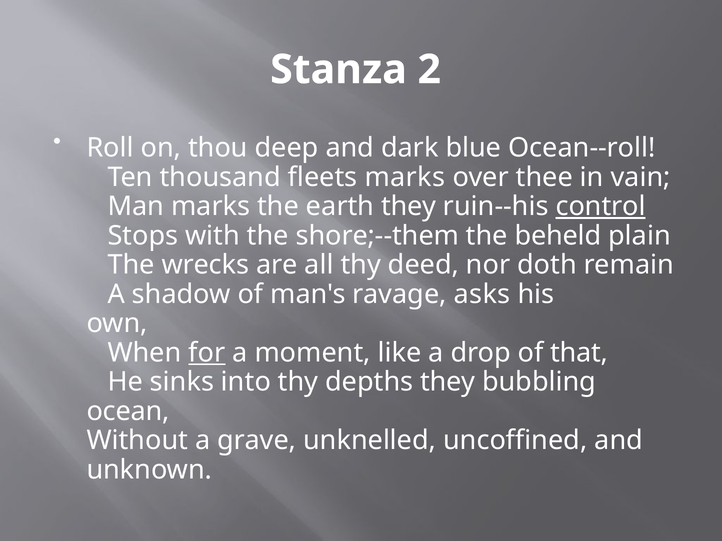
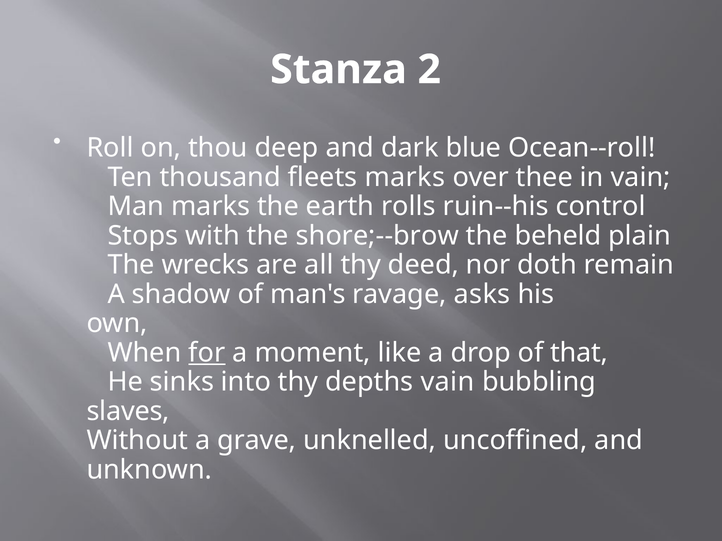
earth they: they -> rolls
control underline: present -> none
shore;--them: shore;--them -> shore;--brow
depths they: they -> vain
ocean: ocean -> slaves
